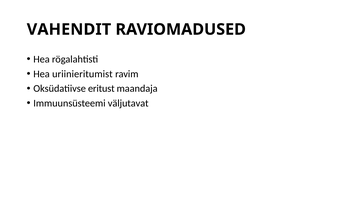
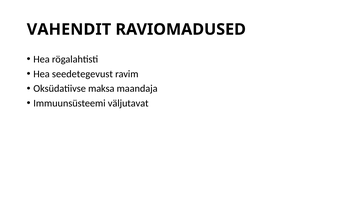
uriinieritumist: uriinieritumist -> seedetegevust
eritust: eritust -> maksa
